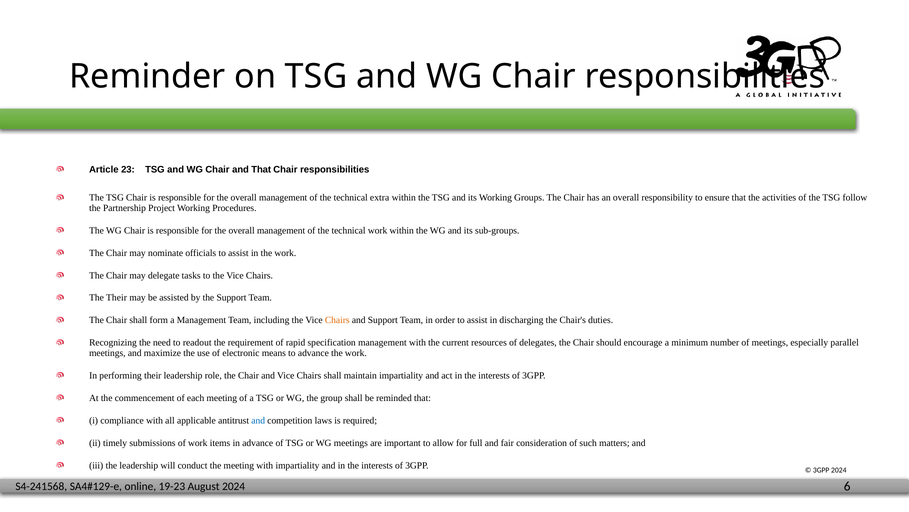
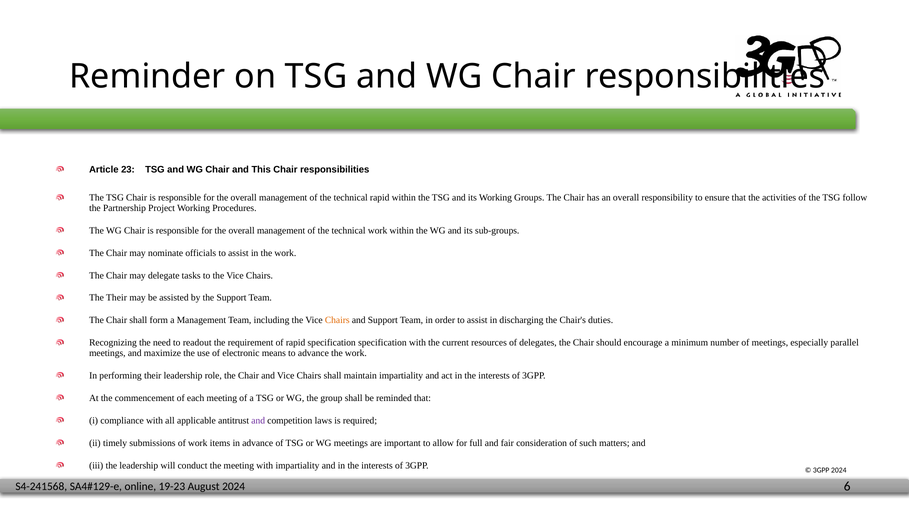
and That: That -> This
technical extra: extra -> rapid
specification management: management -> specification
and at (258, 420) colour: blue -> purple
